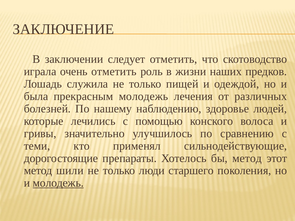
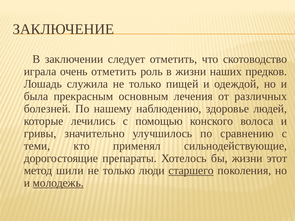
прекрасным молодежь: молодежь -> основным
бы метод: метод -> жизни
старшего underline: none -> present
